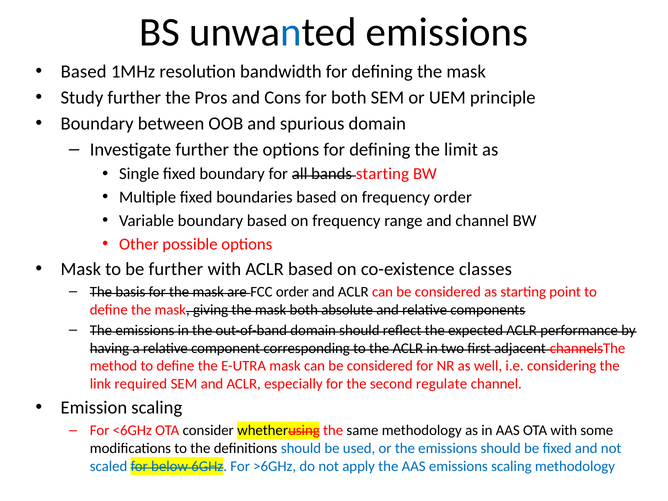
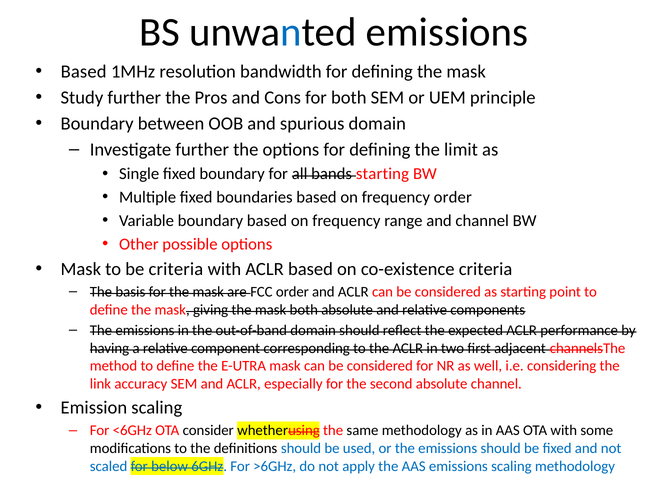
be further: further -> criteria
co-existence classes: classes -> criteria
required: required -> accuracy
second regulate: regulate -> absolute
